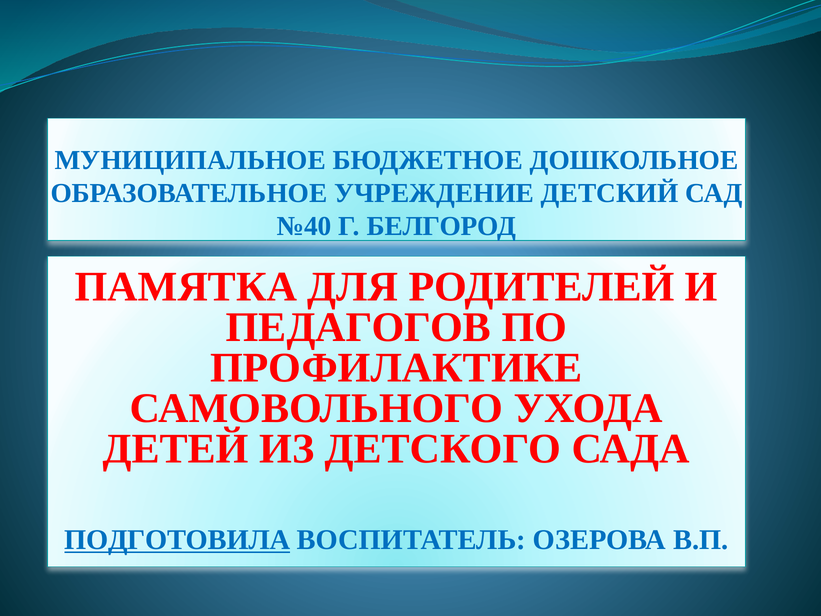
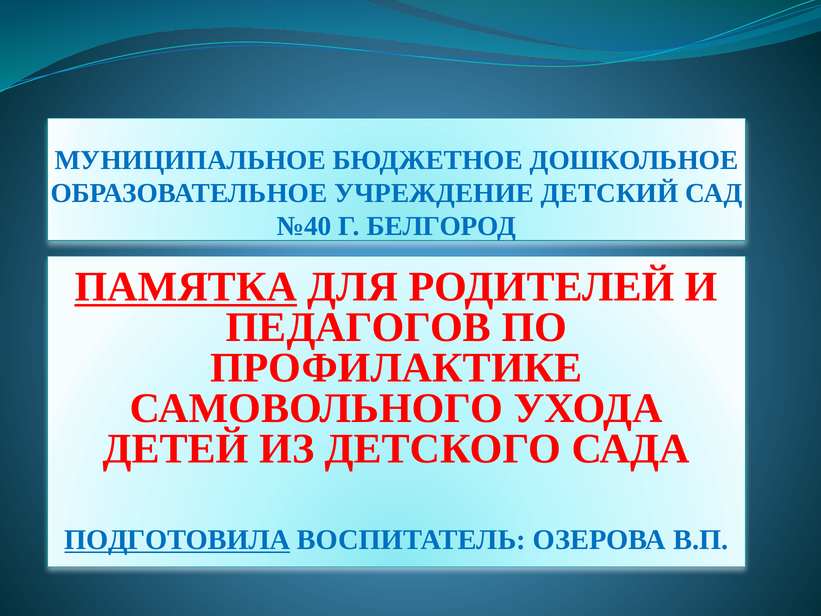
ПАМЯТКА underline: none -> present
